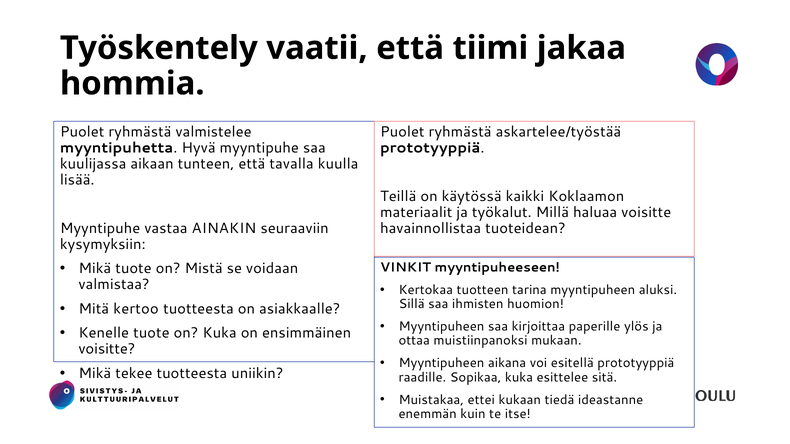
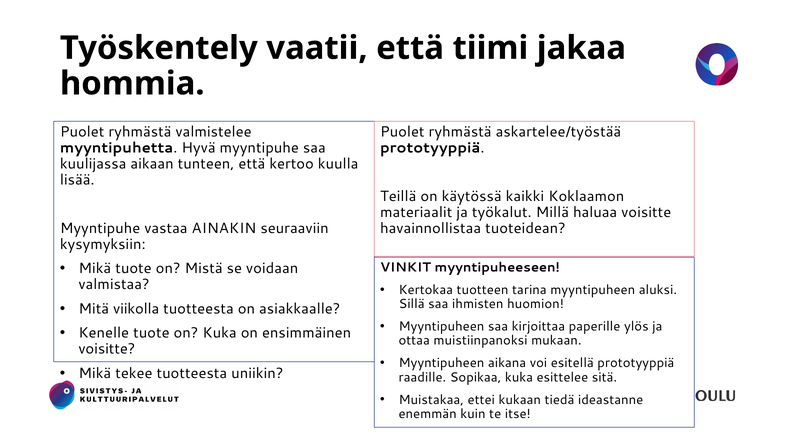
tavalla: tavalla -> kertoo
kertoo: kertoo -> viikolla
